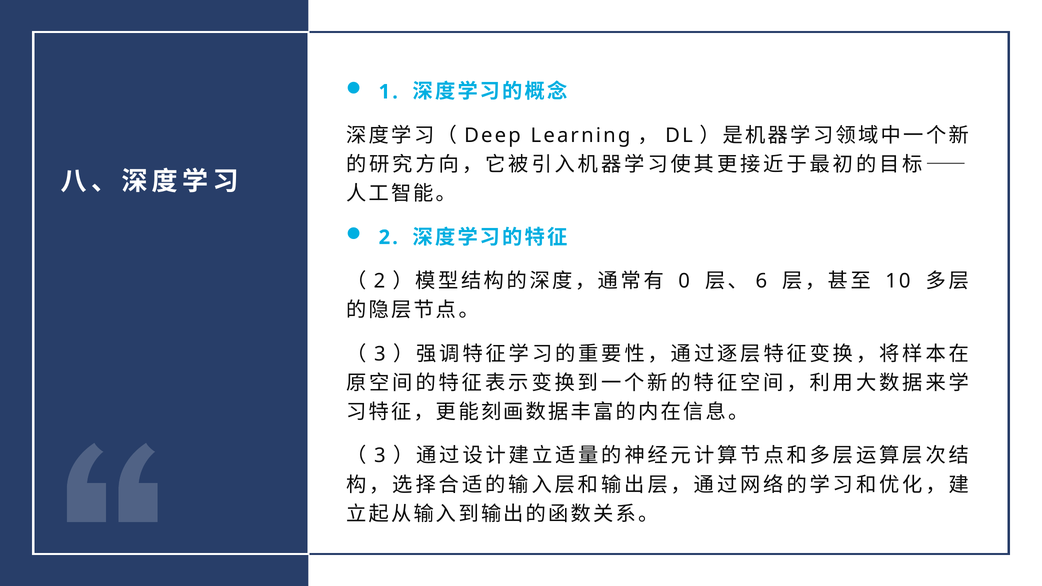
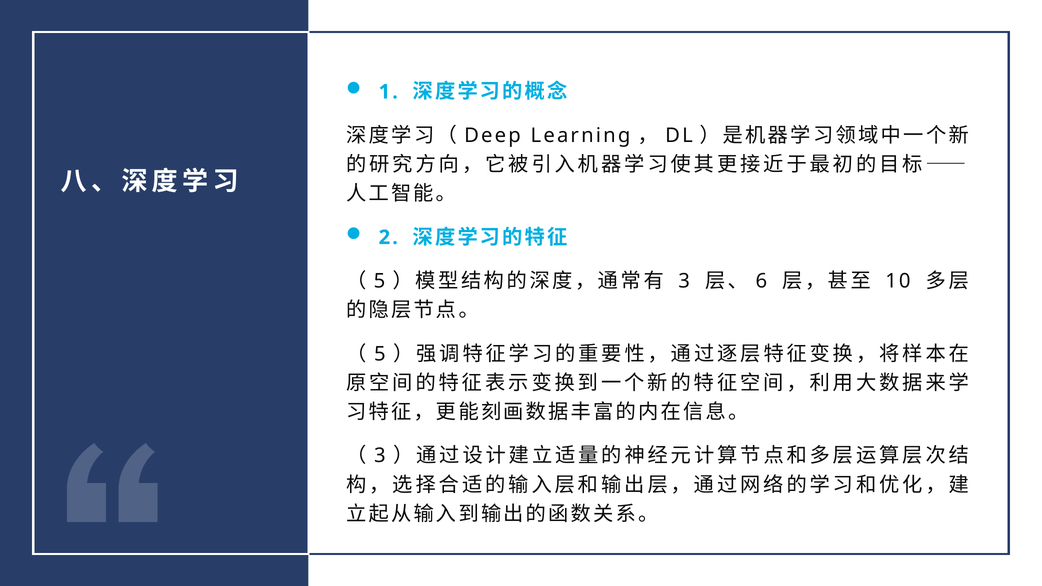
2 at (380, 281): 2 -> 5
0 at (684, 281): 0 -> 3
3 at (380, 354): 3 -> 5
